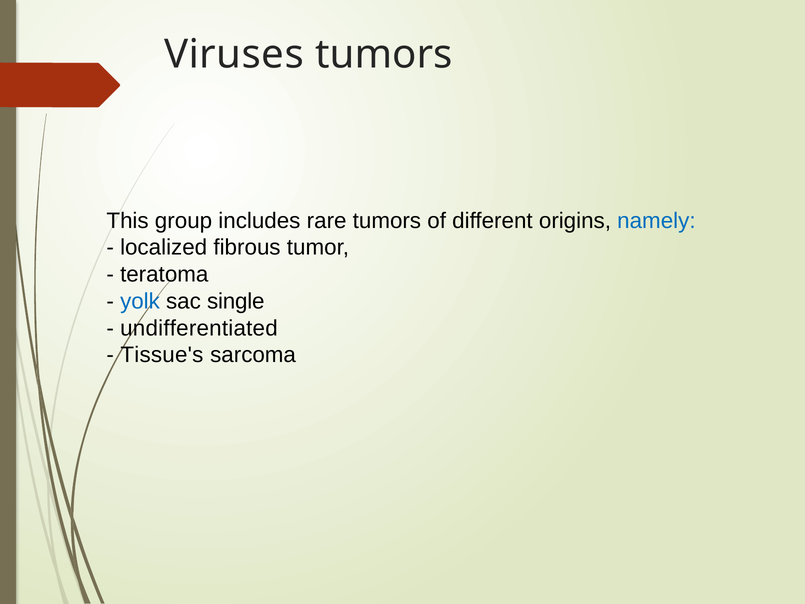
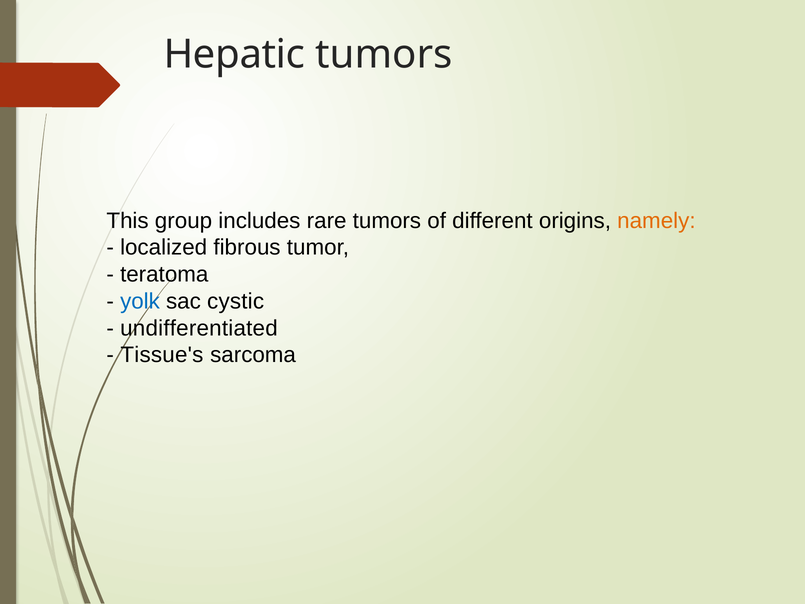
Viruses: Viruses -> Hepatic
namely colour: blue -> orange
single: single -> cystic
